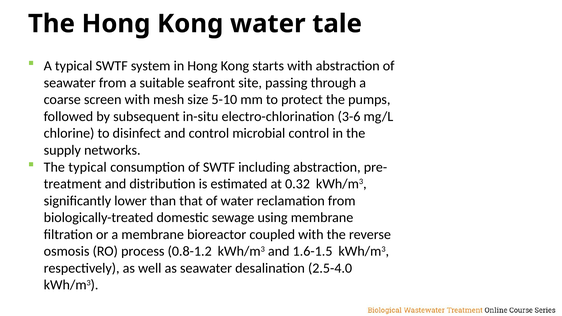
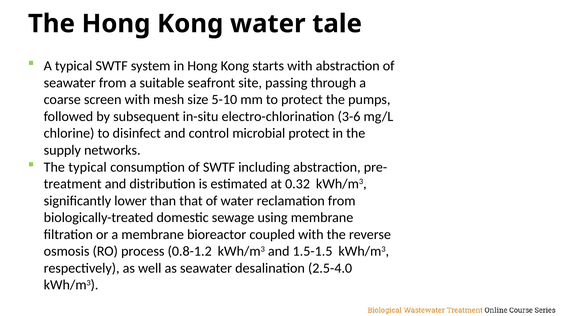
microbial control: control -> protect
1.6-1.5: 1.6-1.5 -> 1.5-1.5
